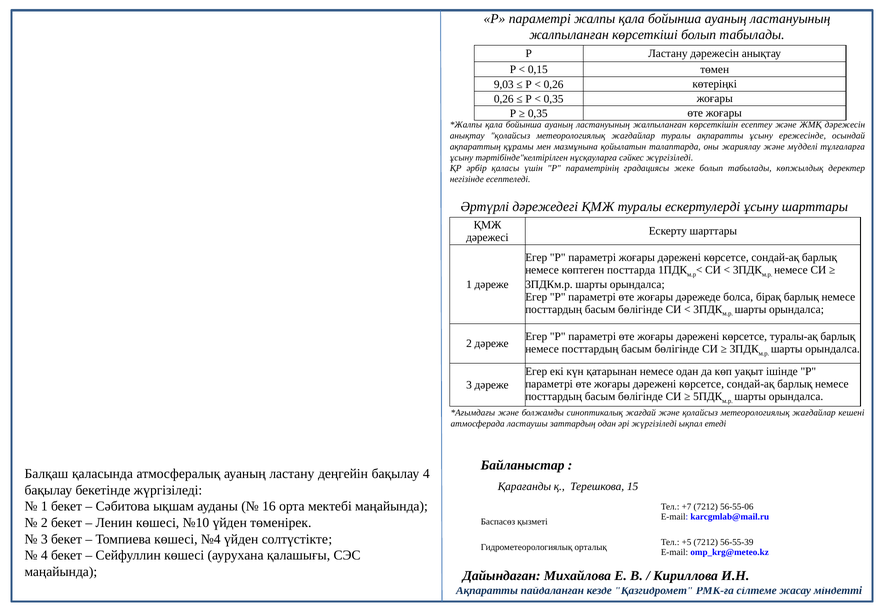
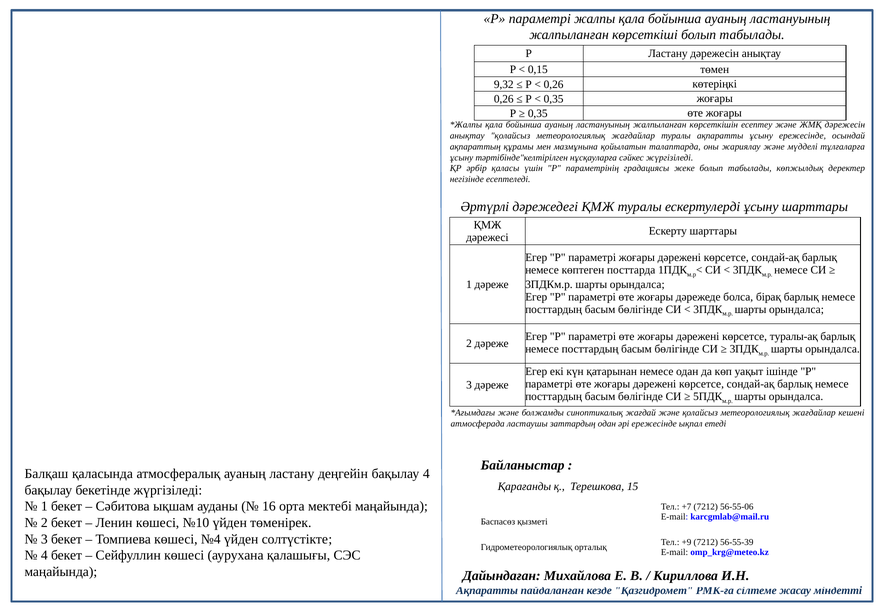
9,03: 9,03 -> 9,32
әрі жүргізіледі: жүргізіледі -> ережесінде
+5: +5 -> +9
